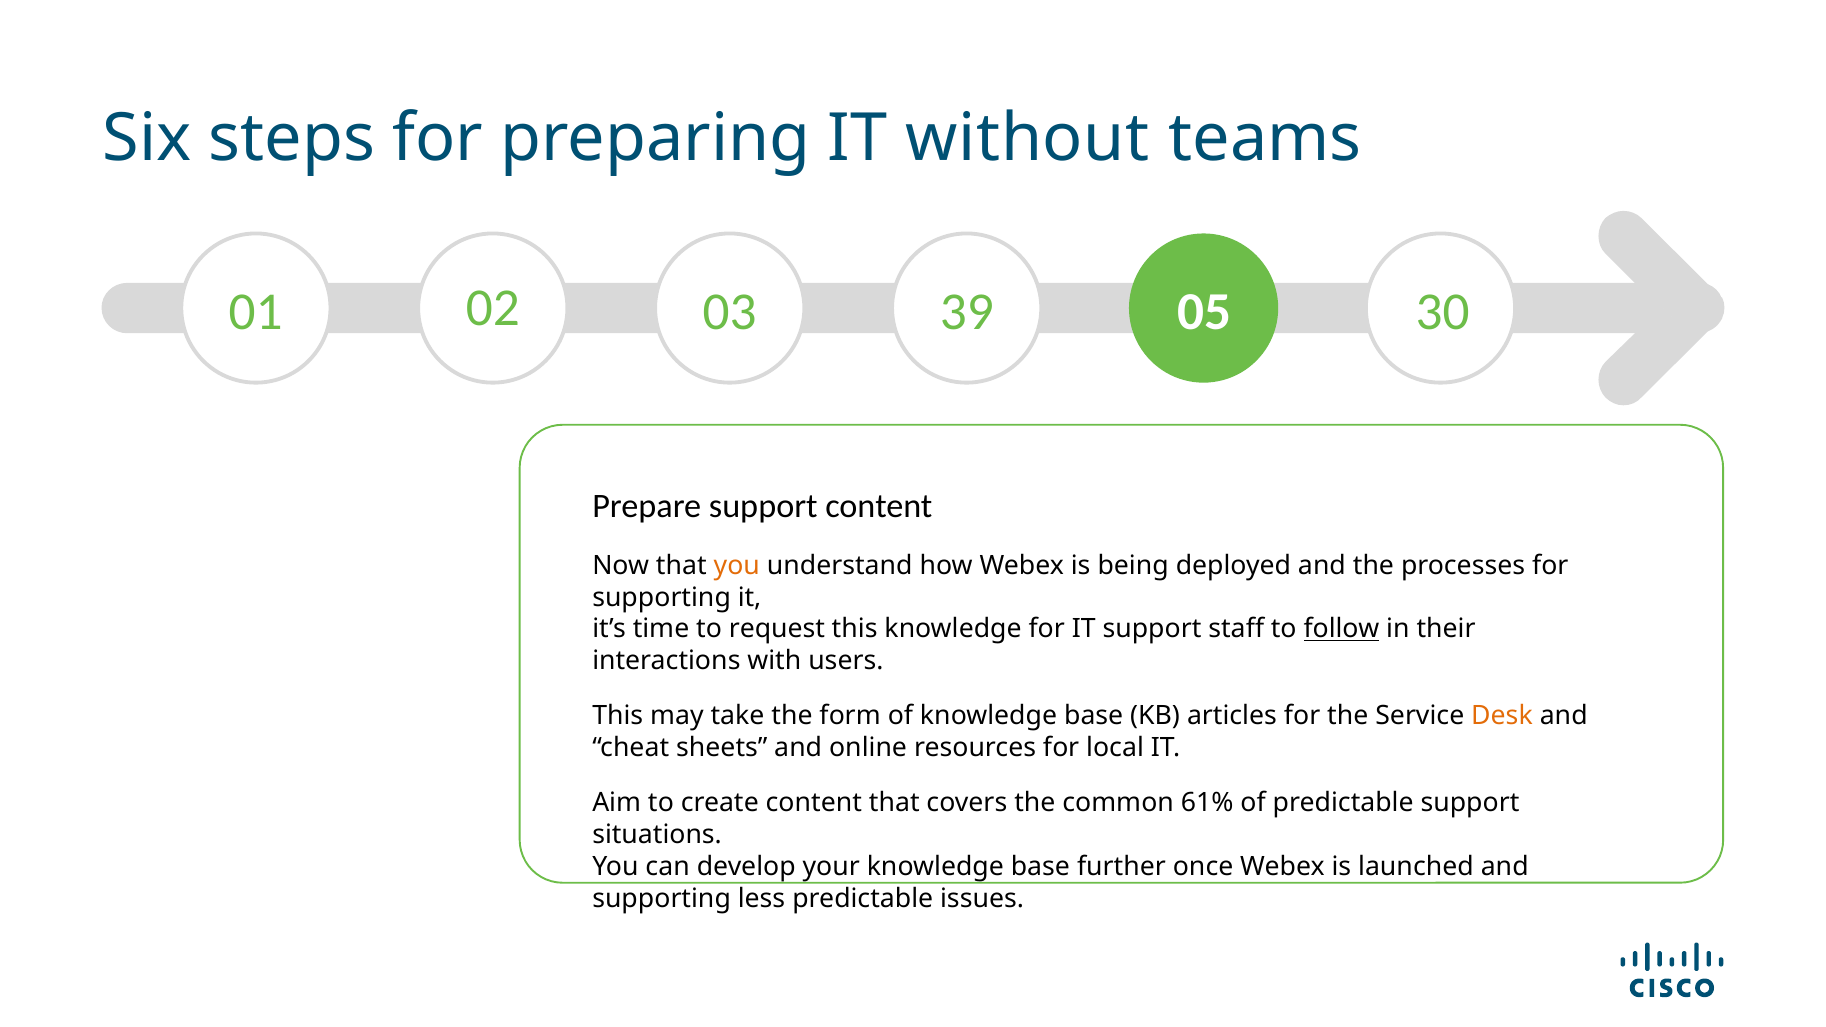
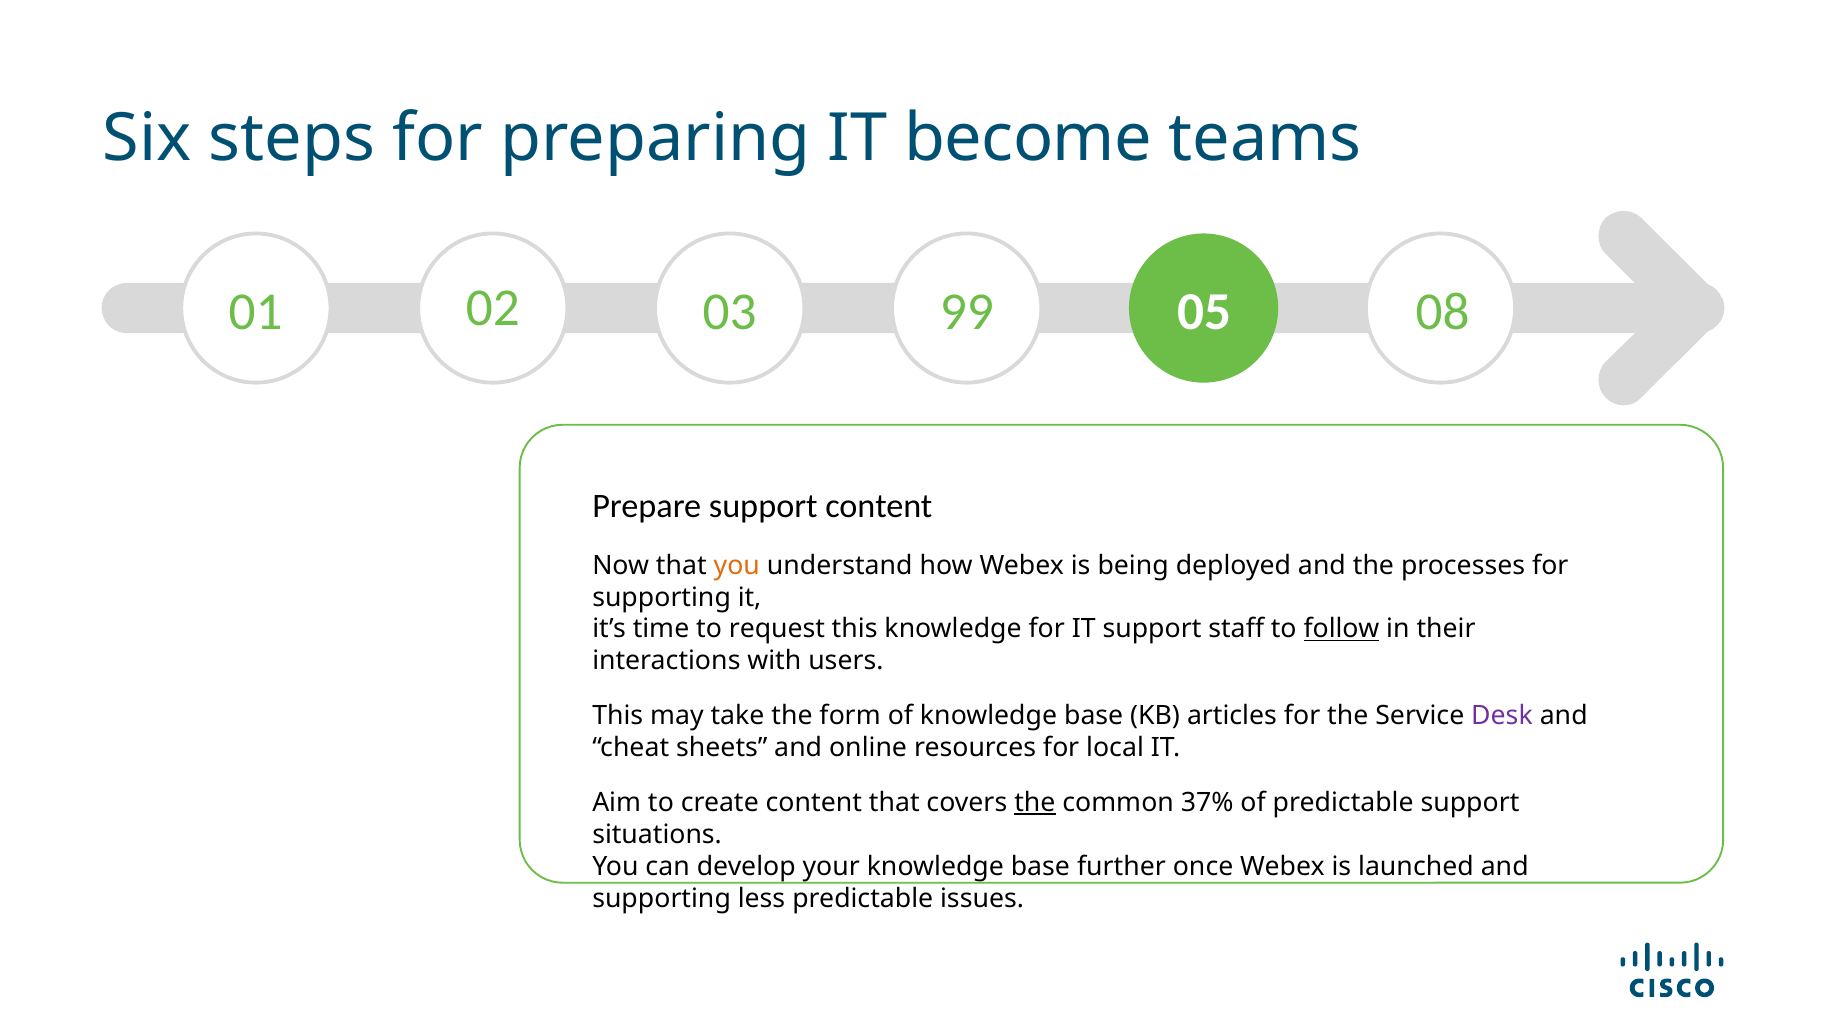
without: without -> become
39: 39 -> 99
30: 30 -> 08
Desk colour: orange -> purple
the at (1035, 803) underline: none -> present
61%: 61% -> 37%
